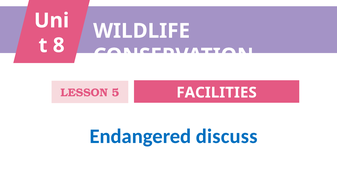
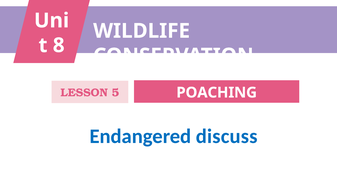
FACILITIES: FACILITIES -> POACHING
